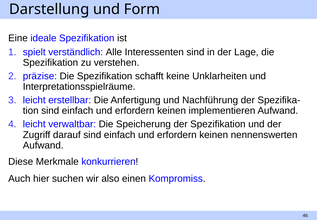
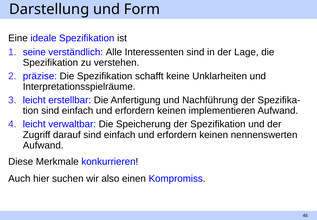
spielt: spielt -> seine
